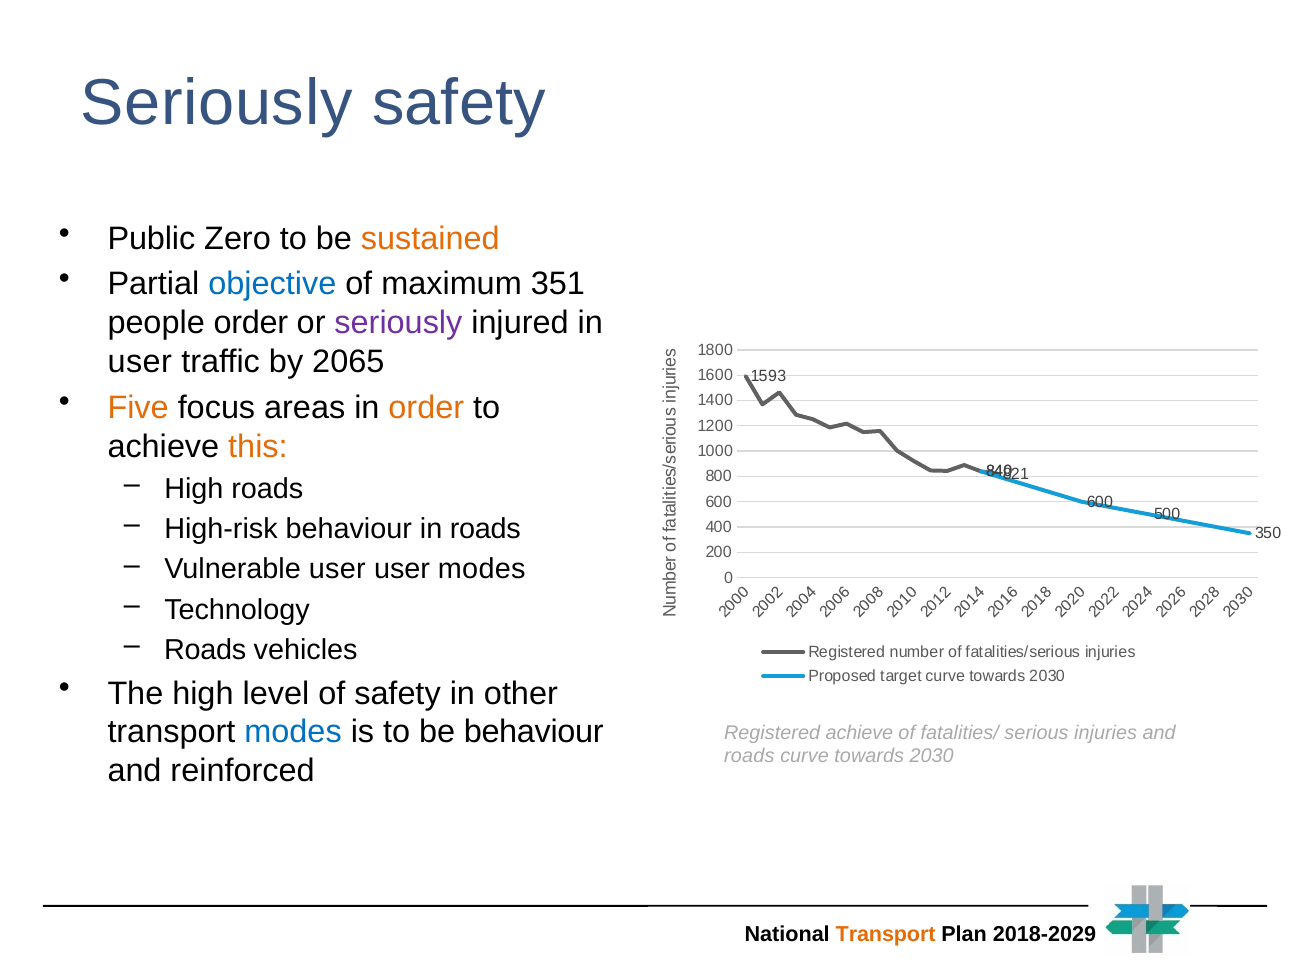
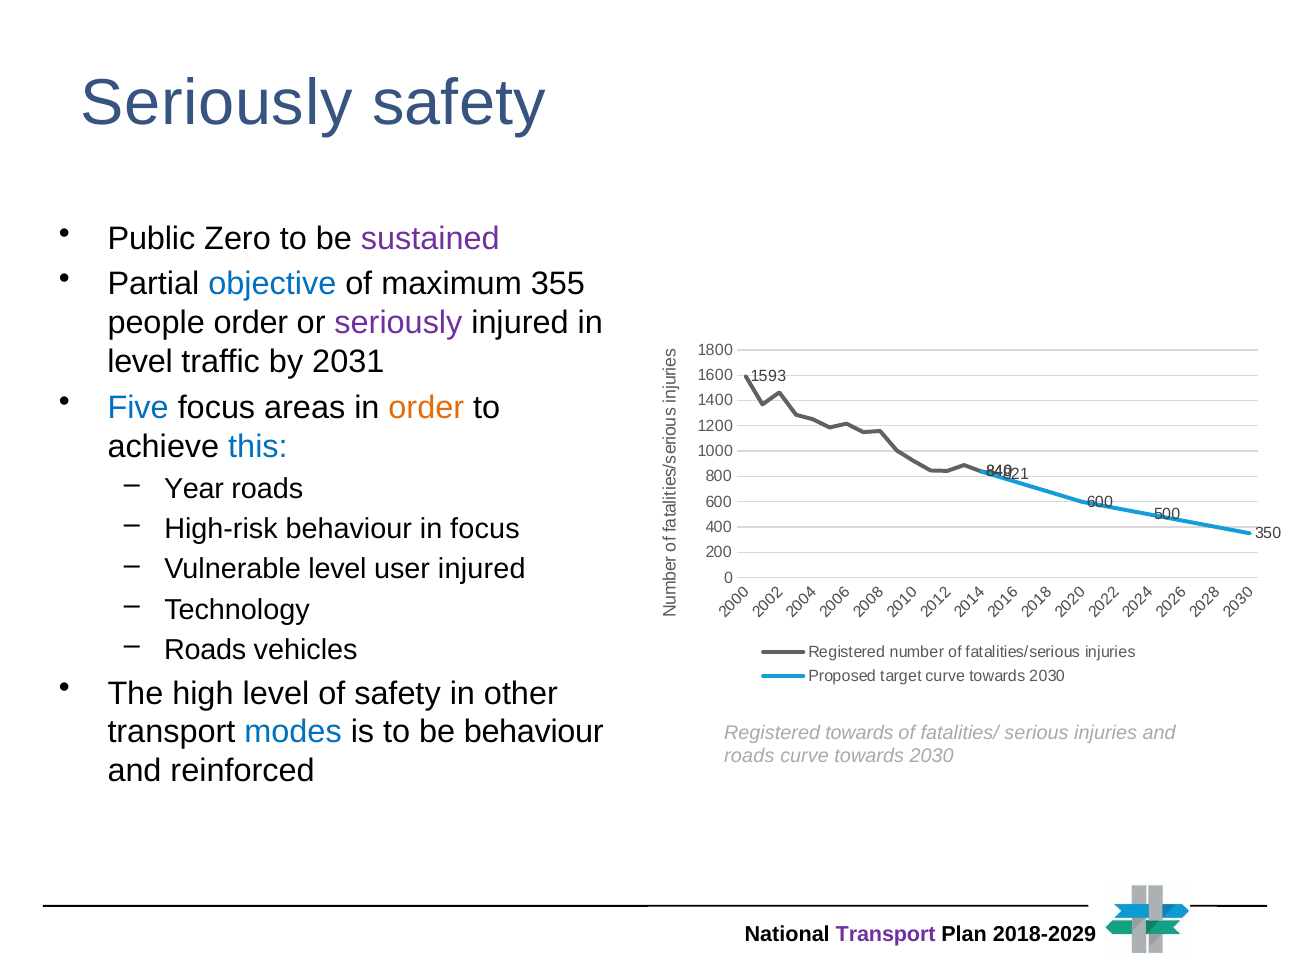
sustained colour: orange -> purple
351: 351 -> 355
user at (140, 362): user -> level
2065: 2065 -> 2031
Five colour: orange -> blue
this colour: orange -> blue
High at (194, 489): High -> Year
in roads: roads -> focus
Vulnerable user: user -> level
user modes: modes -> injured
Registered achieve: achieve -> towards
Transport at (886, 935) colour: orange -> purple
